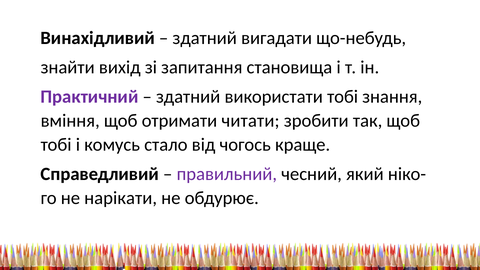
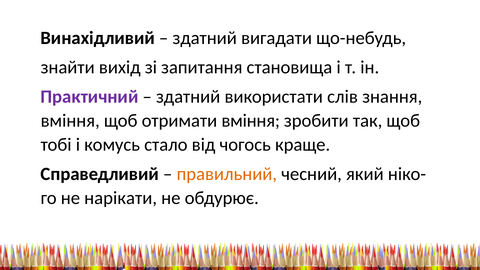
використати тобі: тобі -> слів
отримати читати: читати -> вміння
правильний colour: purple -> orange
